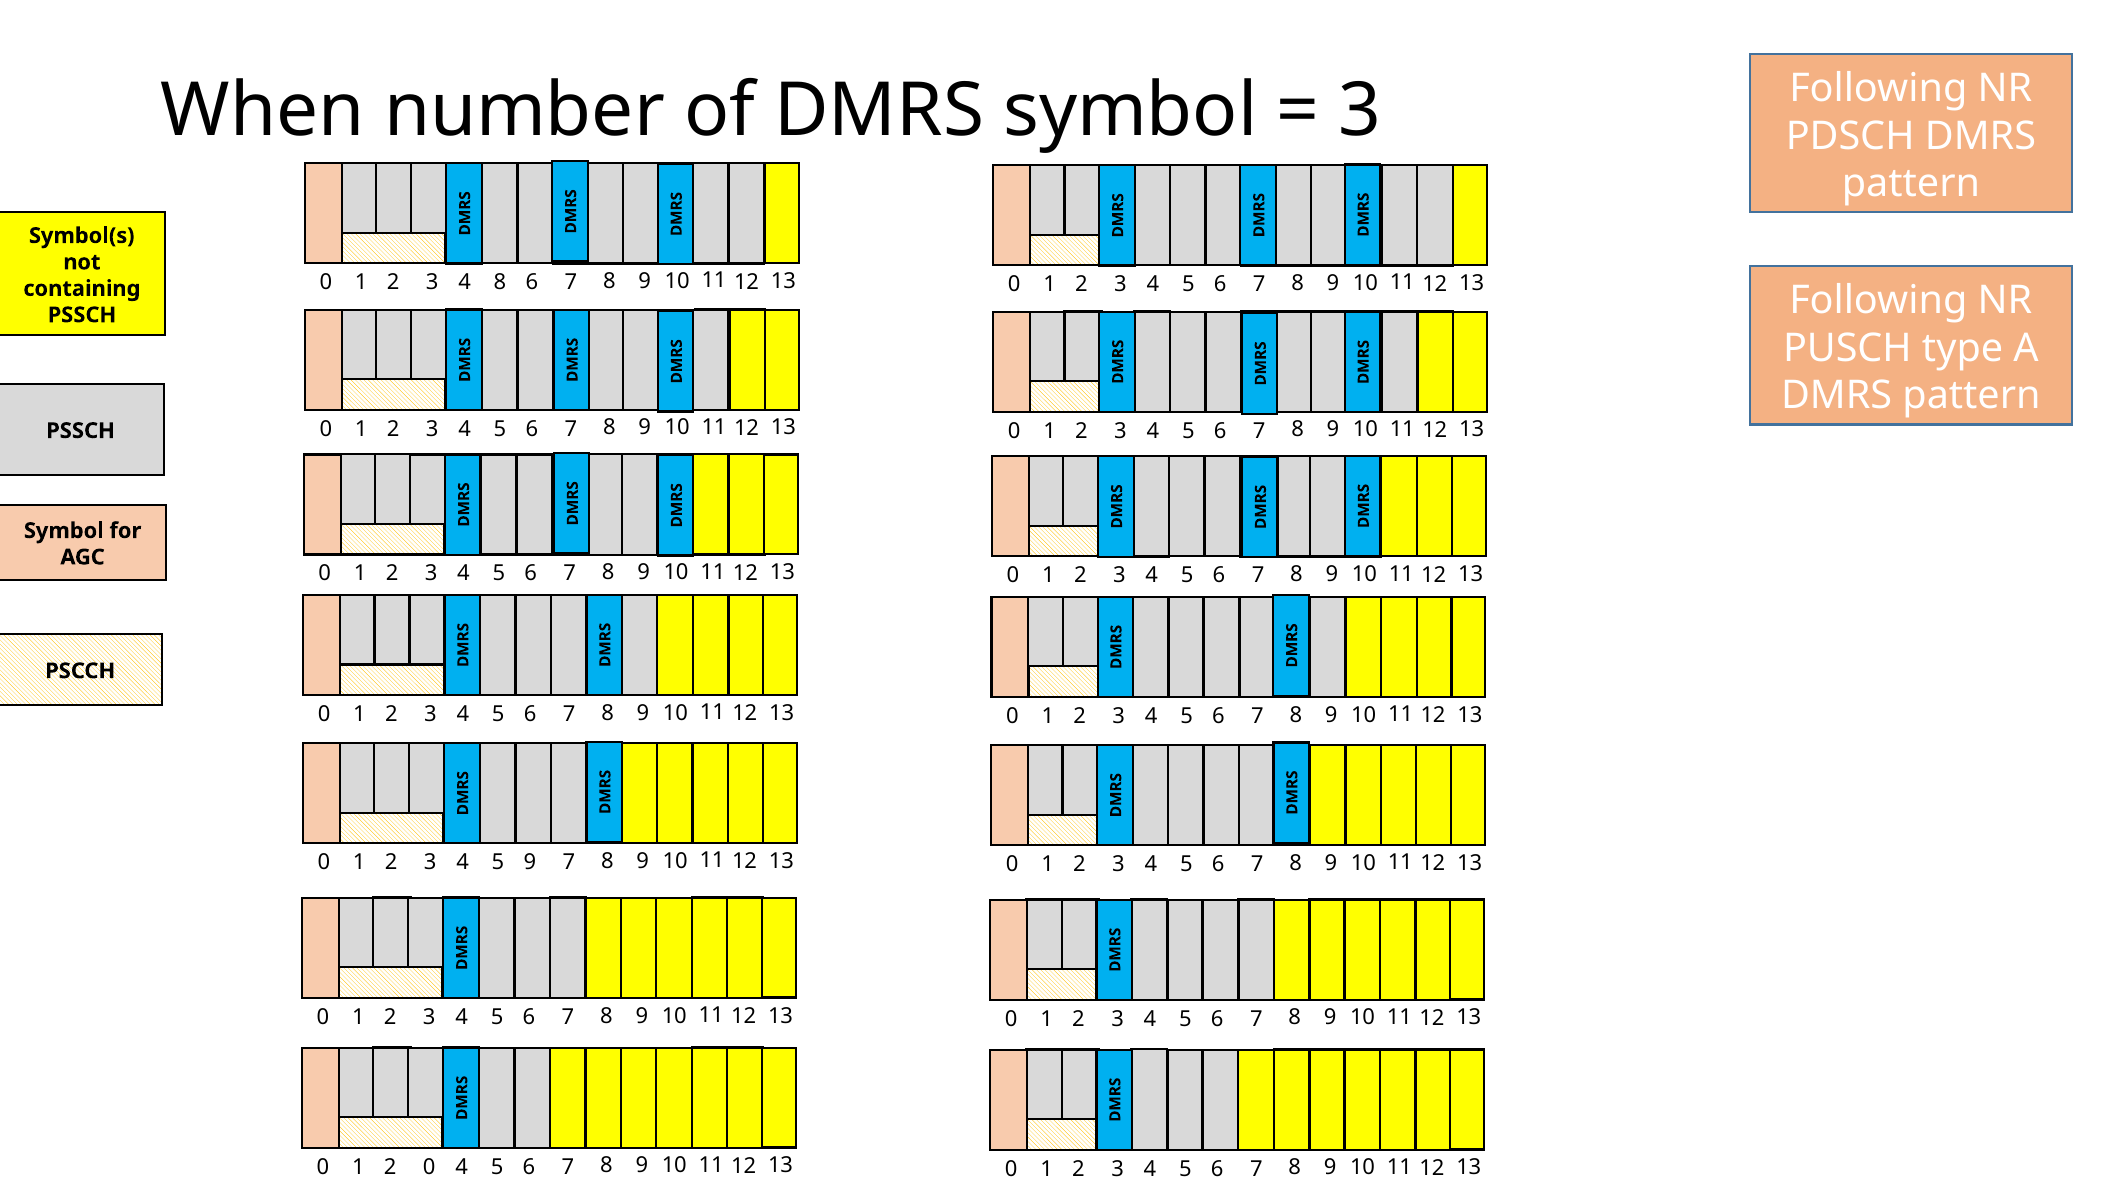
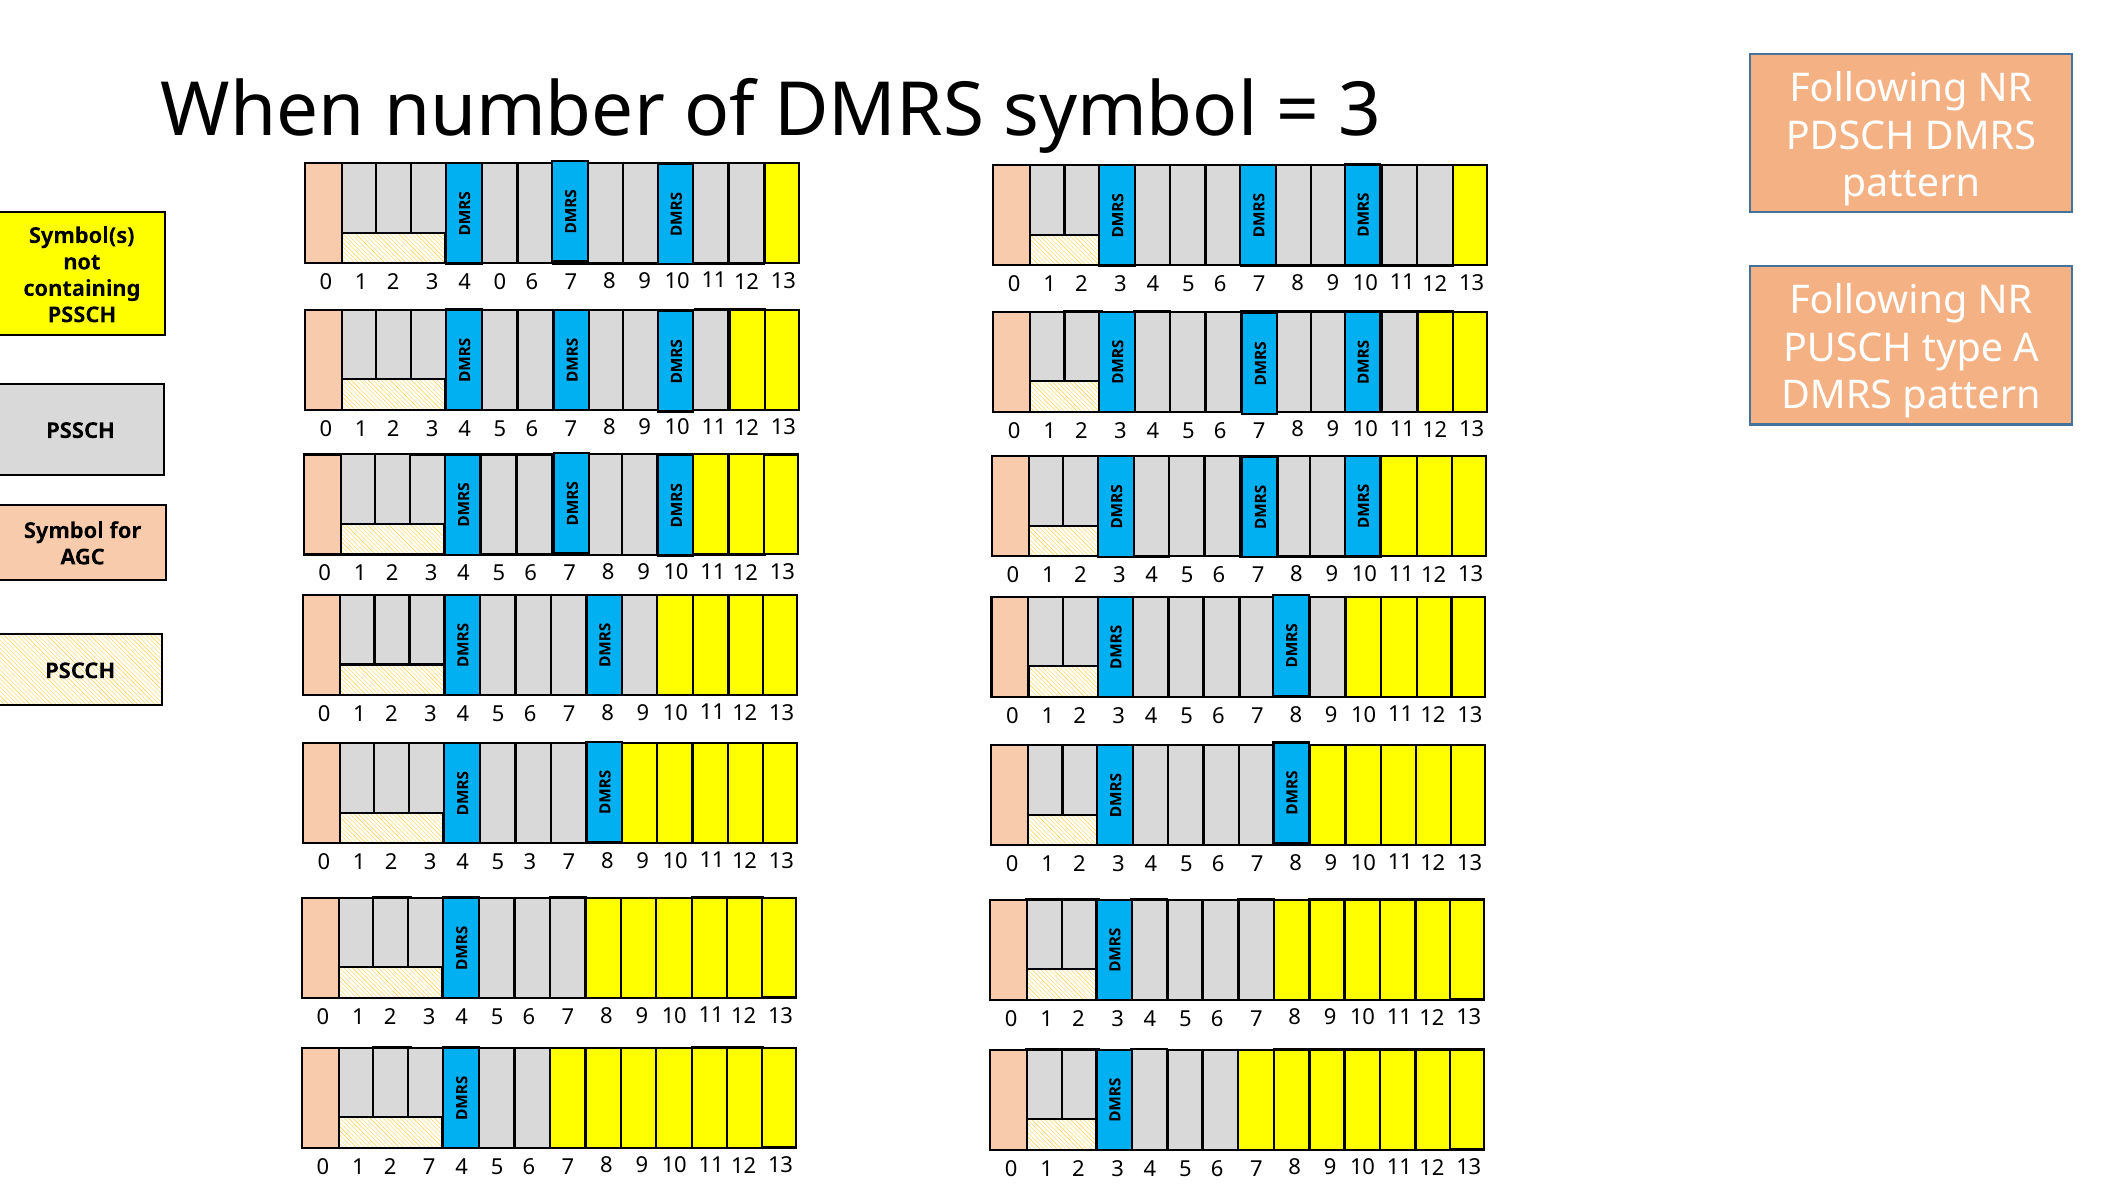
4 8: 8 -> 0
5 9: 9 -> 3
2 0: 0 -> 7
